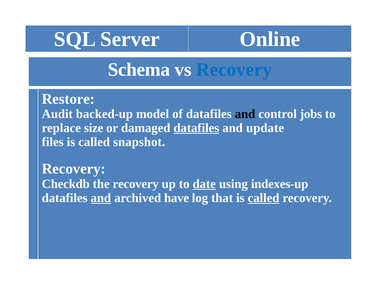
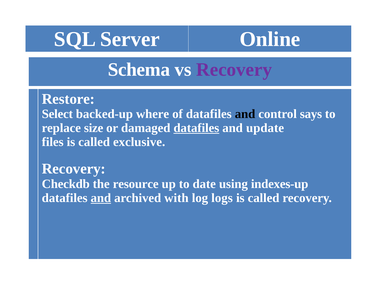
Recovery at (234, 70) colour: blue -> purple
Audit: Audit -> Select
model: model -> where
jobs: jobs -> says
snapshot: snapshot -> exclusive
the recovery: recovery -> resource
date underline: present -> none
have: have -> with
that: that -> logs
called at (264, 198) underline: present -> none
